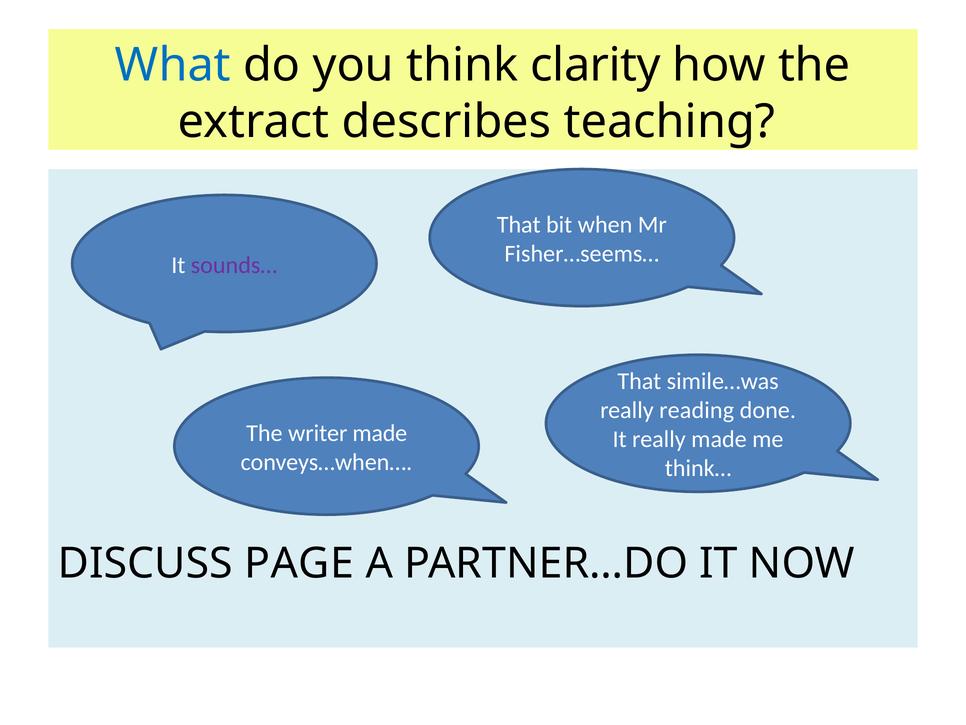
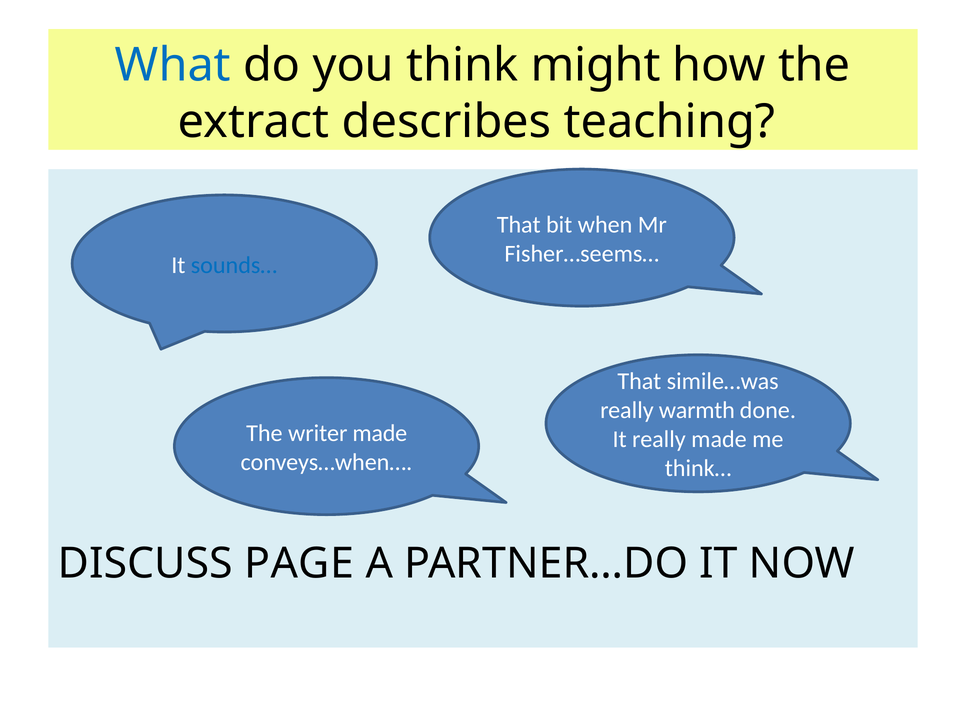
clarity: clarity -> might
sounds… colour: purple -> blue
reading: reading -> warmth
